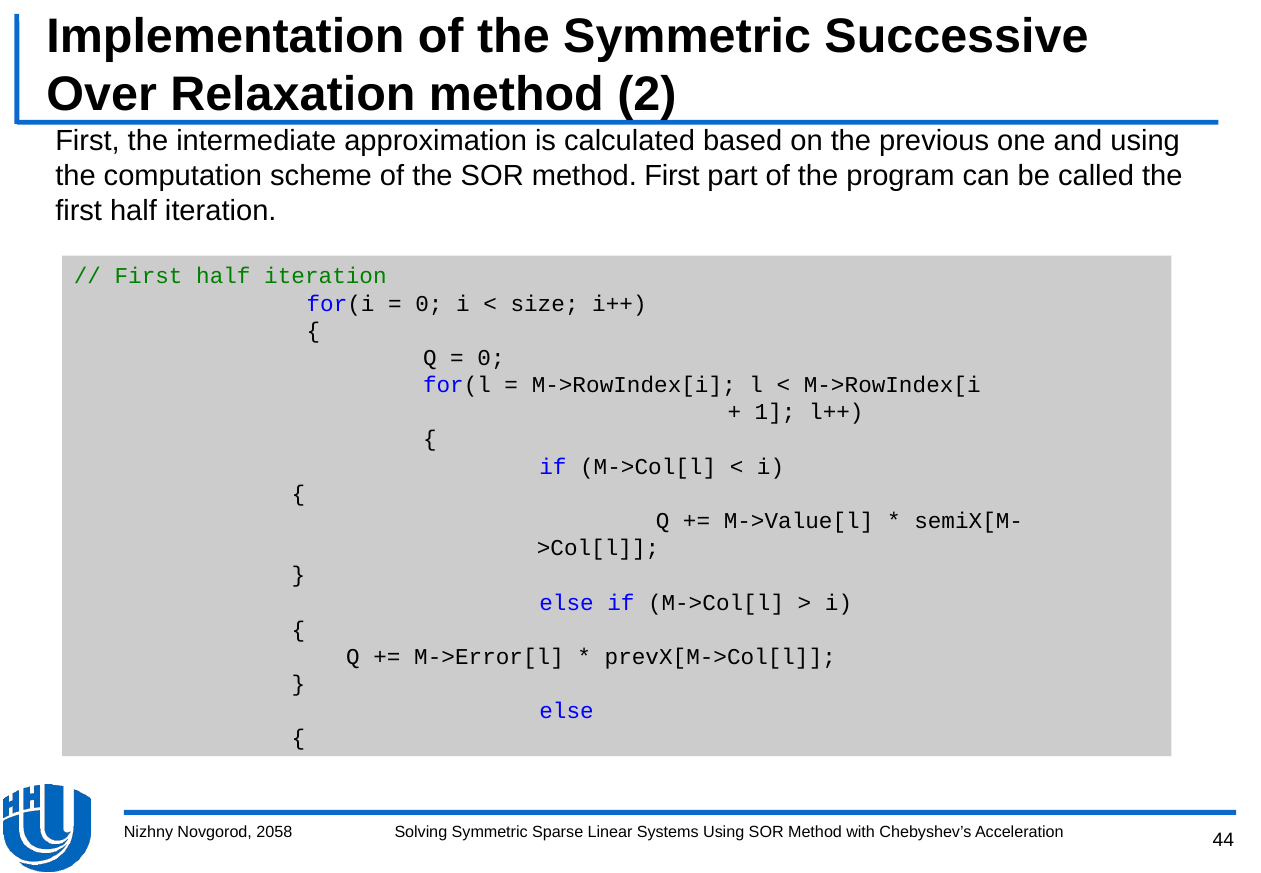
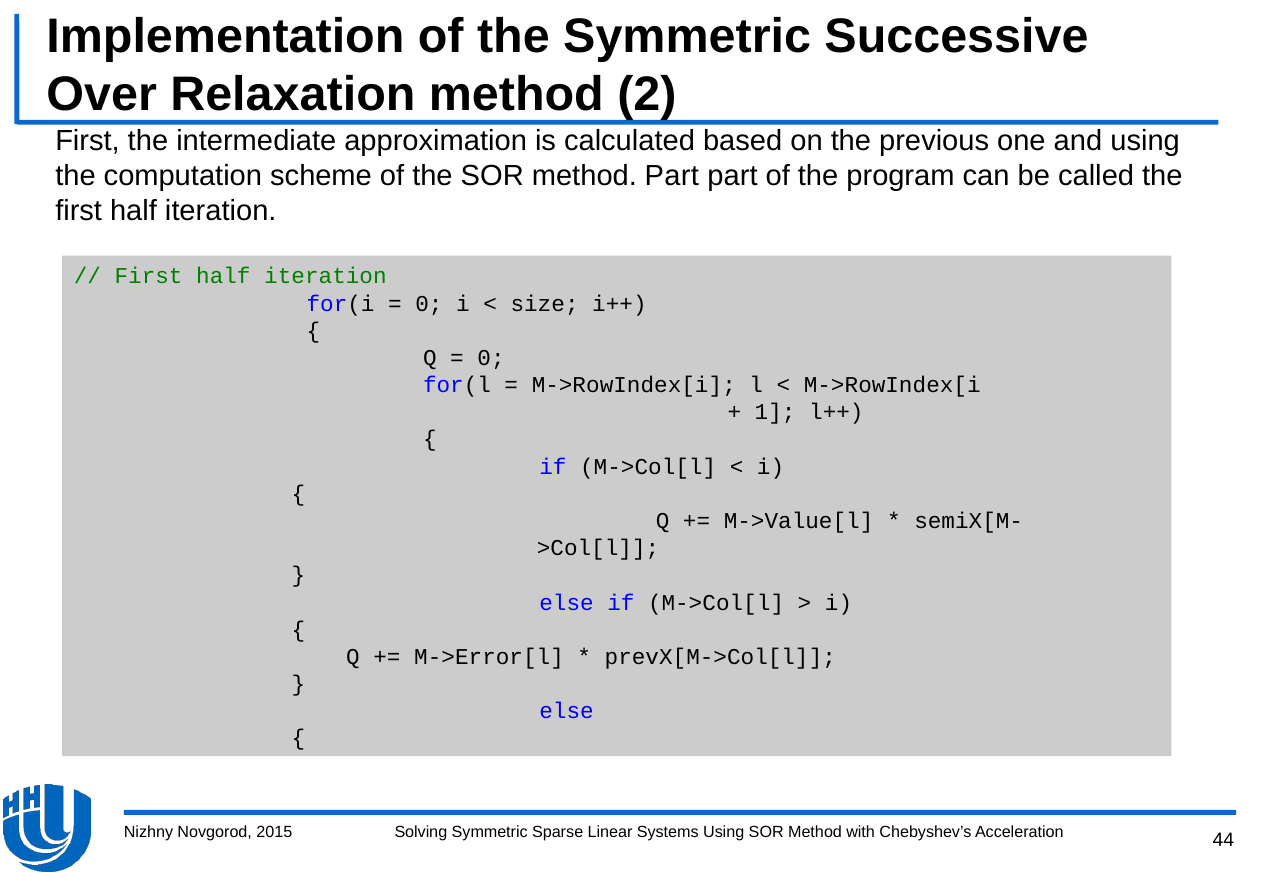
method First: First -> Part
2058: 2058 -> 2015
